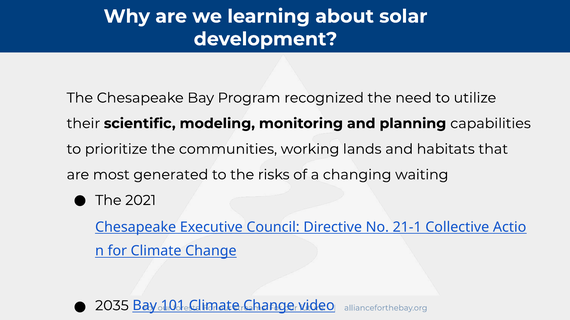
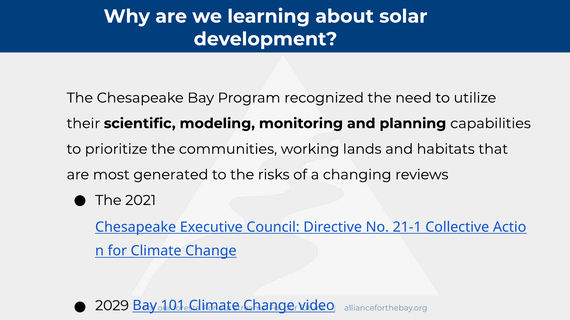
waiting: waiting -> reviews
2035: 2035 -> 2029
